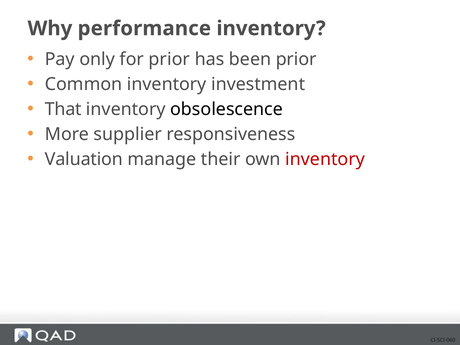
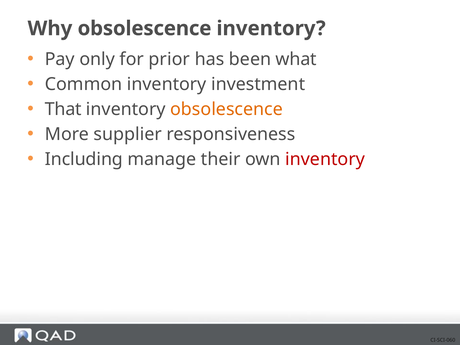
Why performance: performance -> obsolescence
been prior: prior -> what
obsolescence at (227, 109) colour: black -> orange
Valuation: Valuation -> Including
